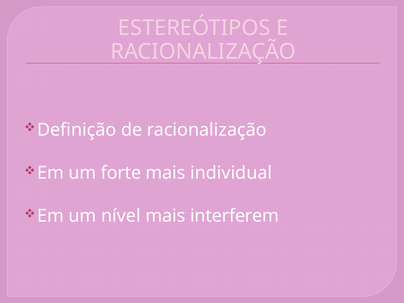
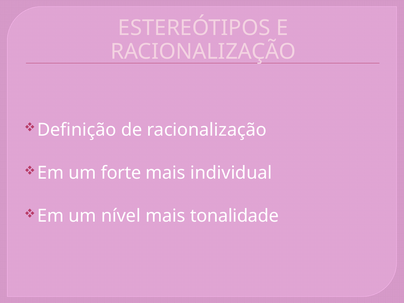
interferem: interferem -> tonalidade
